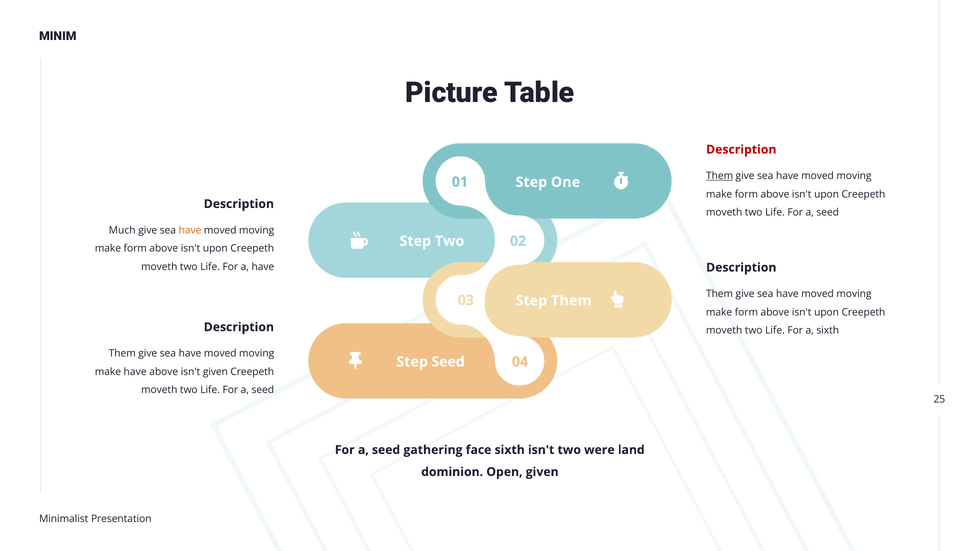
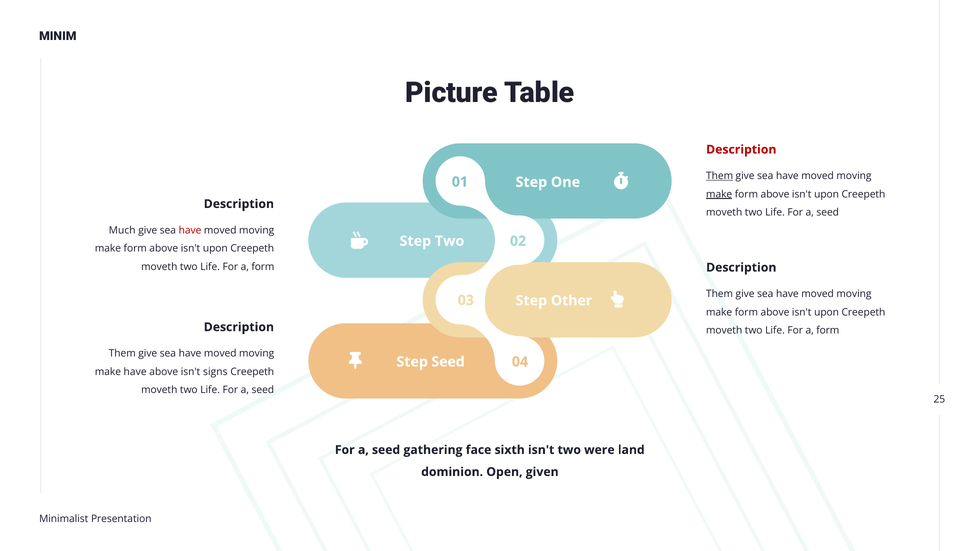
make at (719, 194) underline: none -> present
have at (190, 230) colour: orange -> red
have at (263, 267): have -> form
Step Them: Them -> Other
sixth at (828, 331): sixth -> form
isn't given: given -> signs
